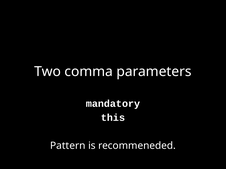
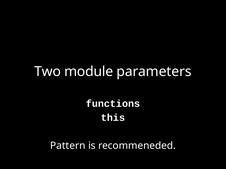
comma: comma -> module
mandatory: mandatory -> functions
